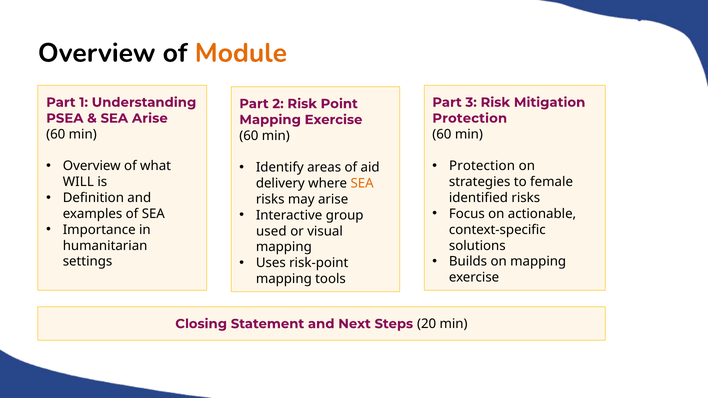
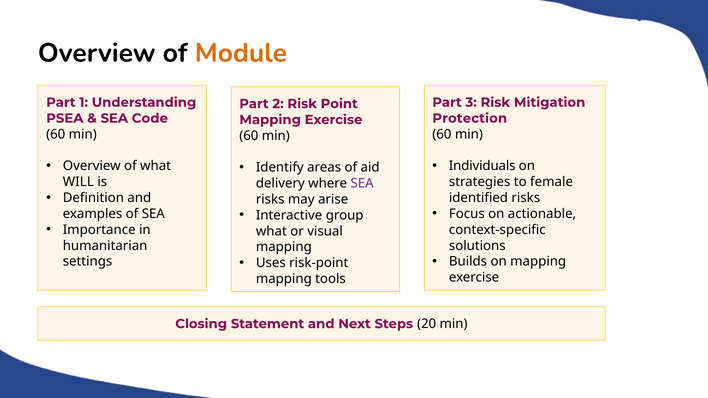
SEA Arise: Arise -> Code
Protection at (482, 166): Protection -> Individuals
SEA at (362, 183) colour: orange -> purple
used at (271, 231): used -> what
